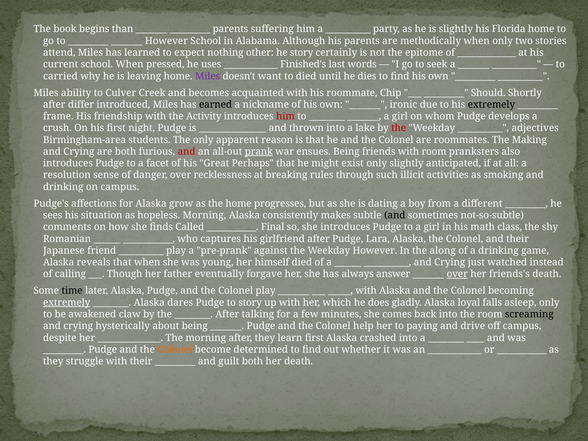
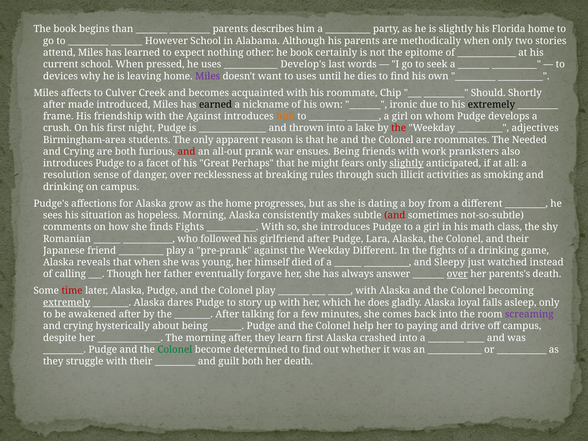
suffering: suffering -> describes
he story: story -> book
Finished's: Finished's -> Develop's
carried: carried -> devices
to died: died -> uses
ability: ability -> affects
differ: differ -> made
the Activity: Activity -> Against
him at (285, 116) colour: red -> orange
Making: Making -> Needed
prank underline: present -> none
with room: room -> work
exist: exist -> fears
slightly at (406, 163) underline: none -> present
and at (395, 215) colour: black -> red
finds Called: Called -> Fights
Final at (273, 227): Final -> With
captures: captures -> followed
Weekday However: However -> Different
the along: along -> fights
Crying at (450, 262): Crying -> Sleepy
friends's: friends's -> parents's
time colour: black -> red
awakened claw: claw -> after
screaming colour: black -> purple
Colonel at (175, 350) colour: orange -> green
